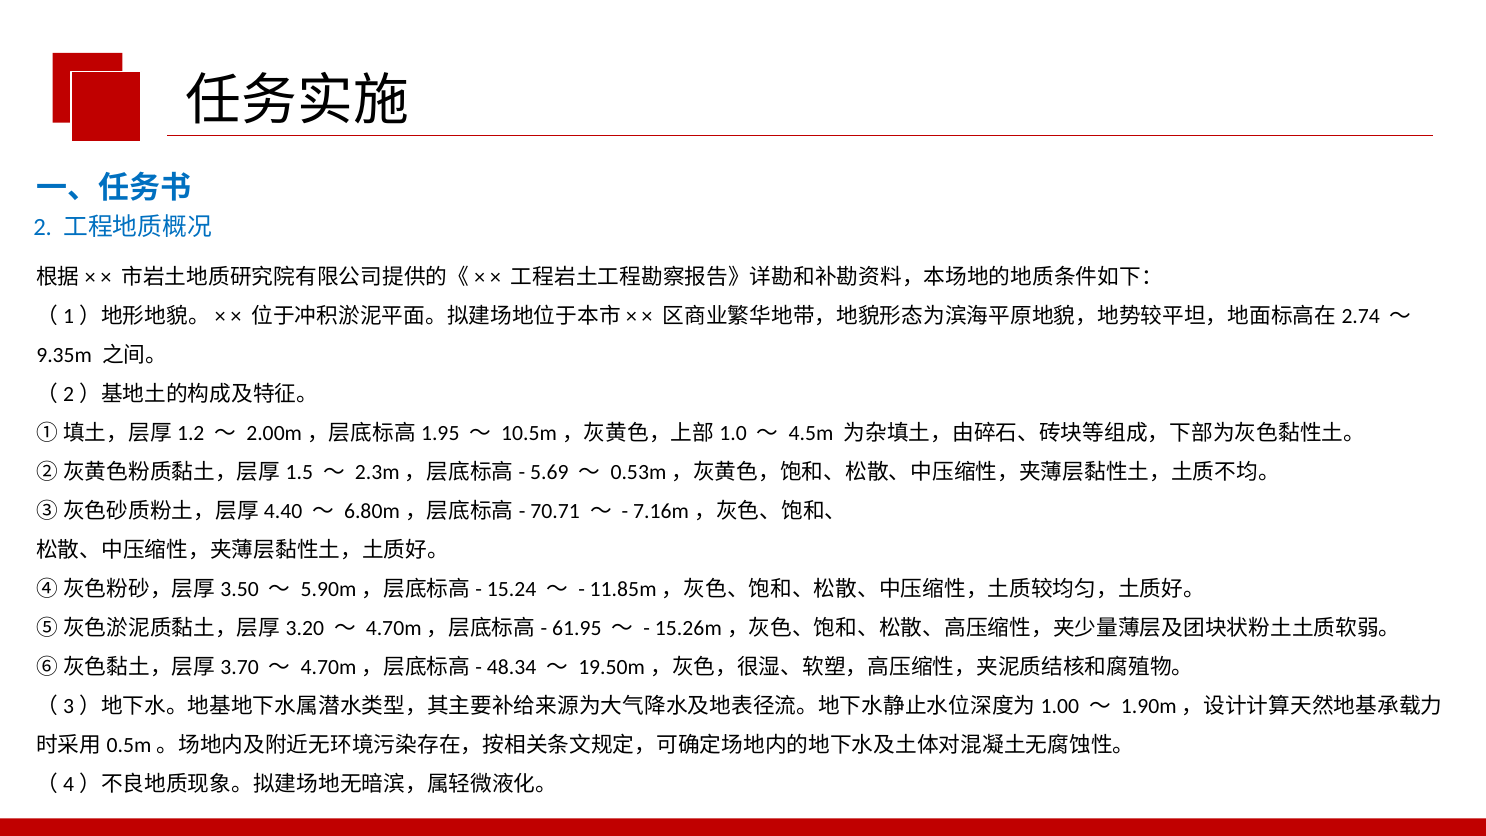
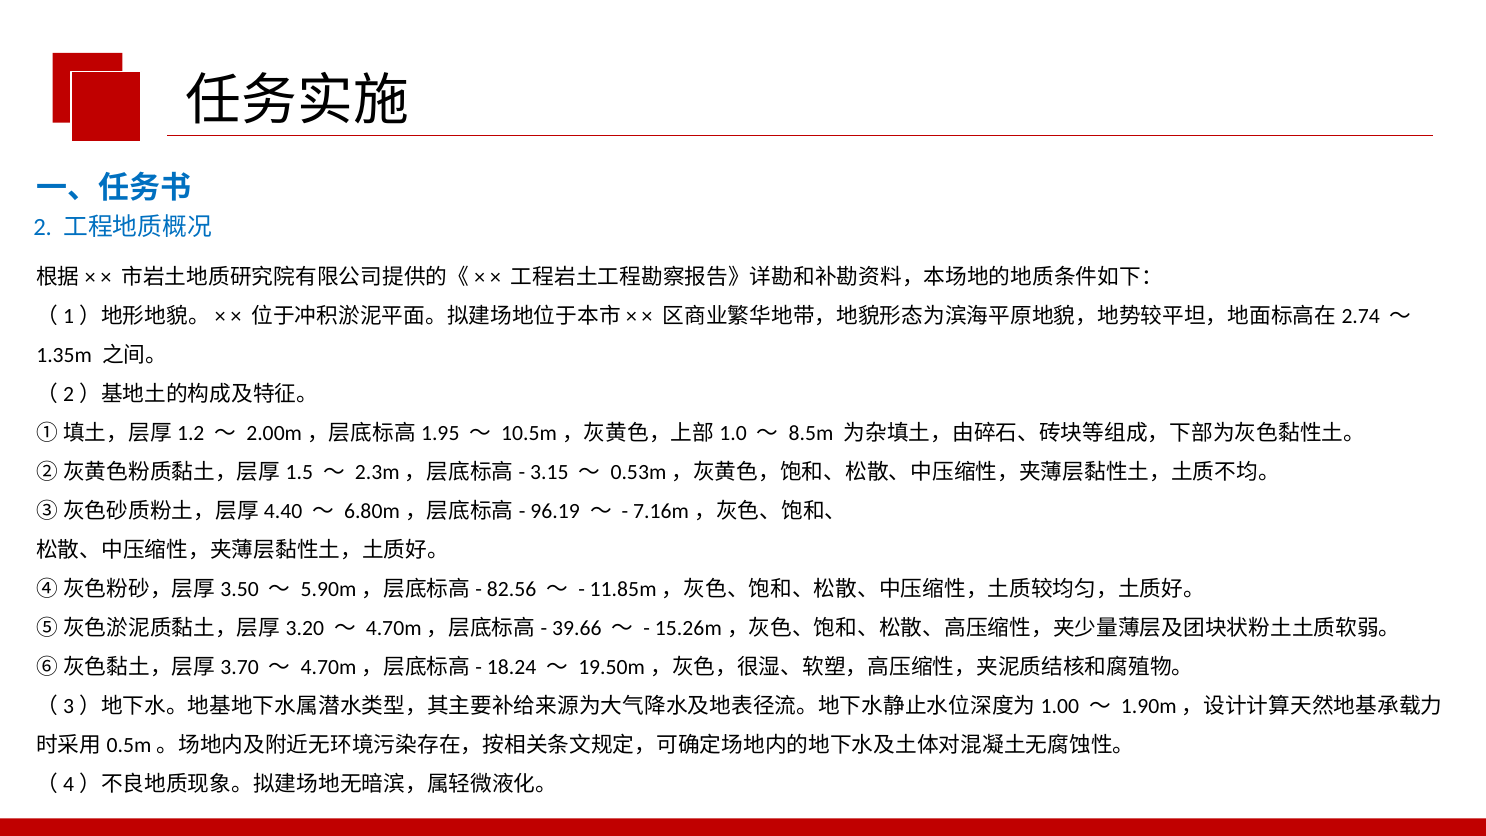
9.35m: 9.35m -> 1.35m
4.5m: 4.5m -> 8.5m
5.69: 5.69 -> 3.15
70.71: 70.71 -> 96.19
15.24: 15.24 -> 82.56
61.95: 61.95 -> 39.66
48.34: 48.34 -> 18.24
